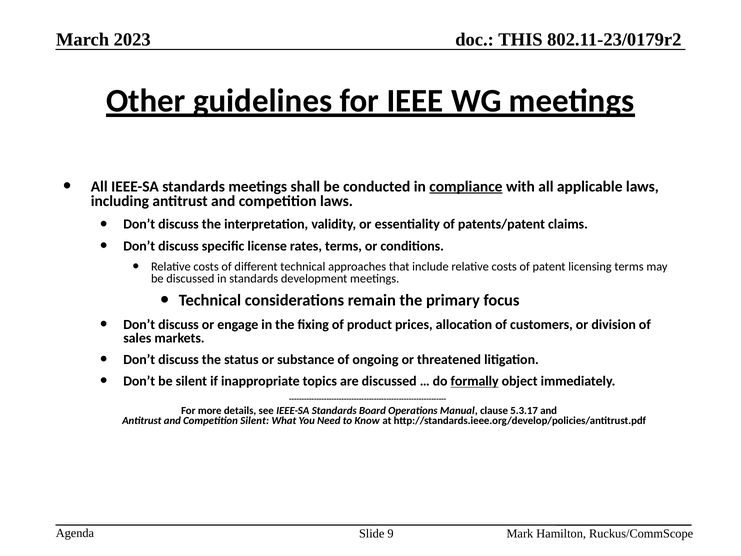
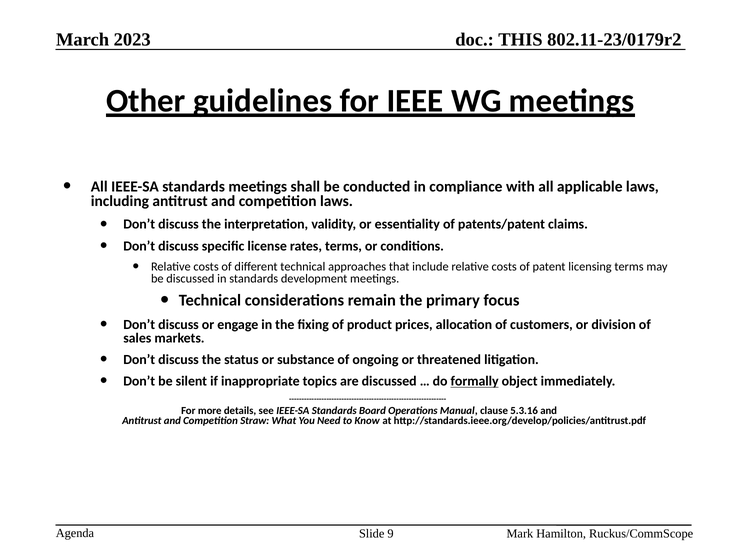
compliance underline: present -> none
5.3.17: 5.3.17 -> 5.3.16
Competition Silent: Silent -> Straw
